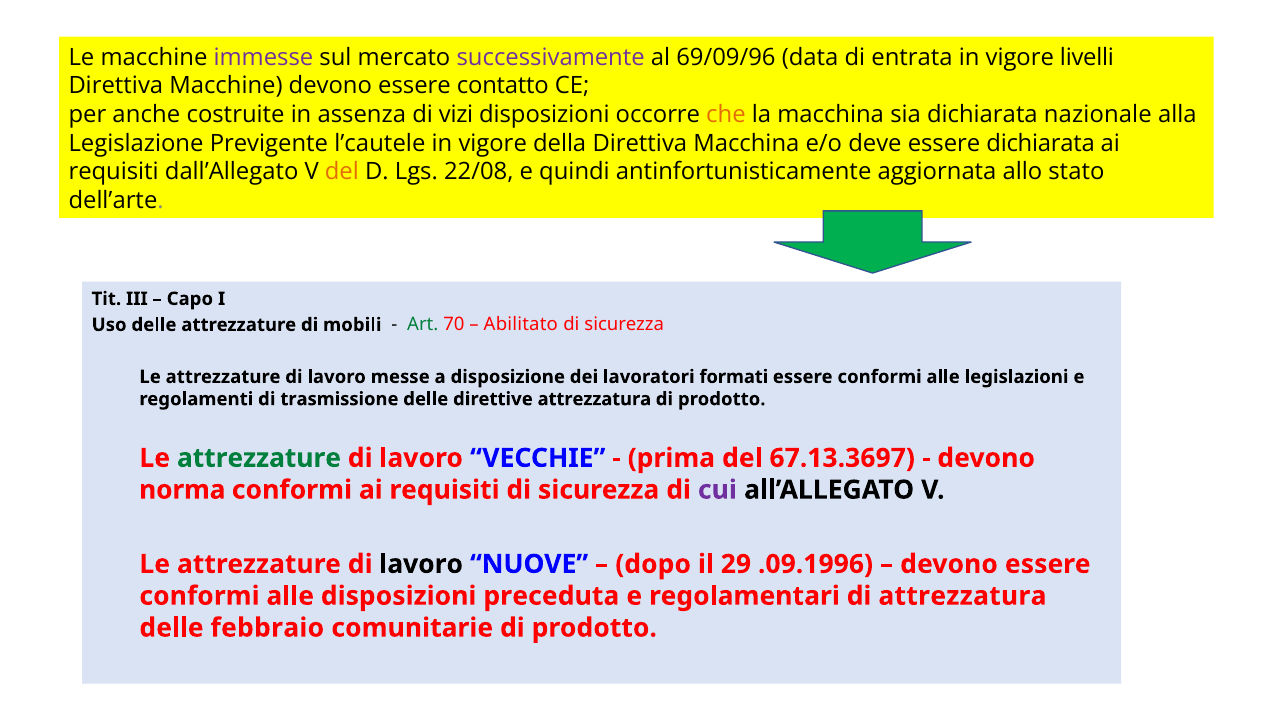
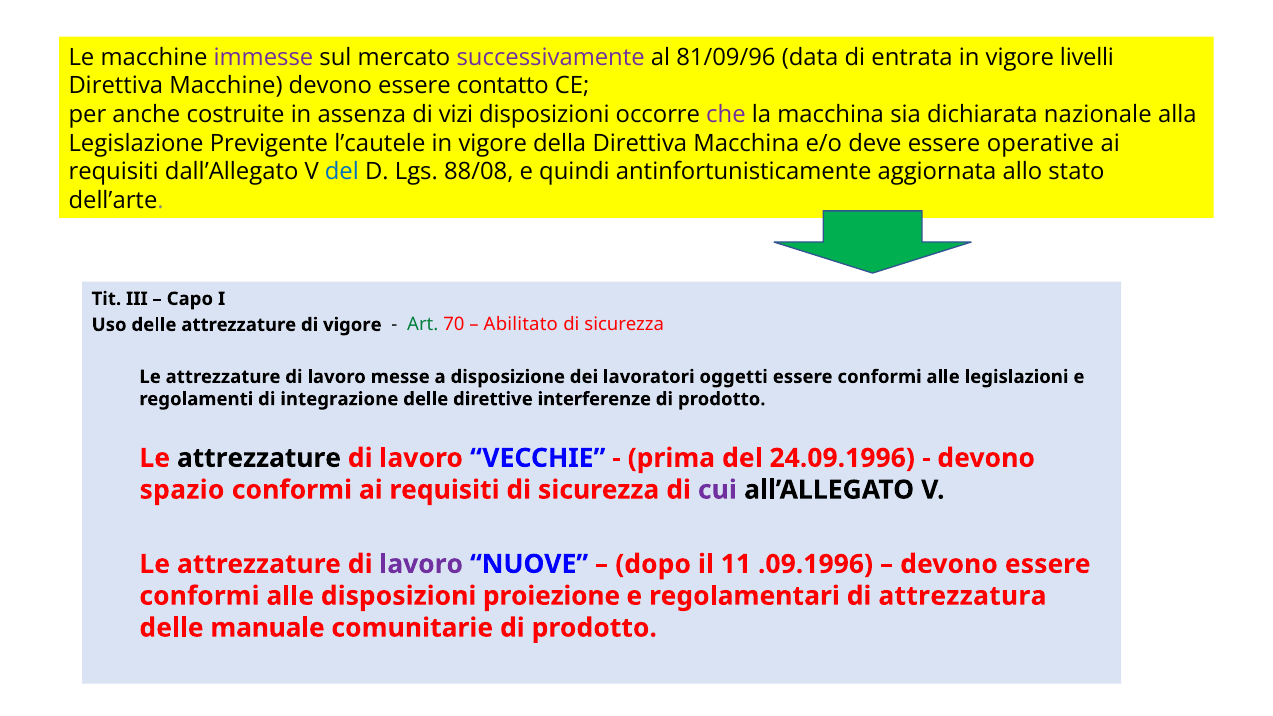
69/09/96: 69/09/96 -> 81/09/96
che colour: orange -> purple
essere dichiarata: dichiarata -> operative
del at (342, 172) colour: orange -> blue
22/08: 22/08 -> 88/08
di mobili: mobili -> vigore
formati: formati -> oggetti
trasmissione: trasmissione -> integrazione
direttive attrezzatura: attrezzatura -> interferenze
attrezzature at (259, 458) colour: green -> black
67.13.3697: 67.13.3697 -> 24.09.1996
norma: norma -> spazio
lavoro at (421, 564) colour: black -> purple
29: 29 -> 11
preceduta: preceduta -> proiezione
febbraio: febbraio -> manuale
